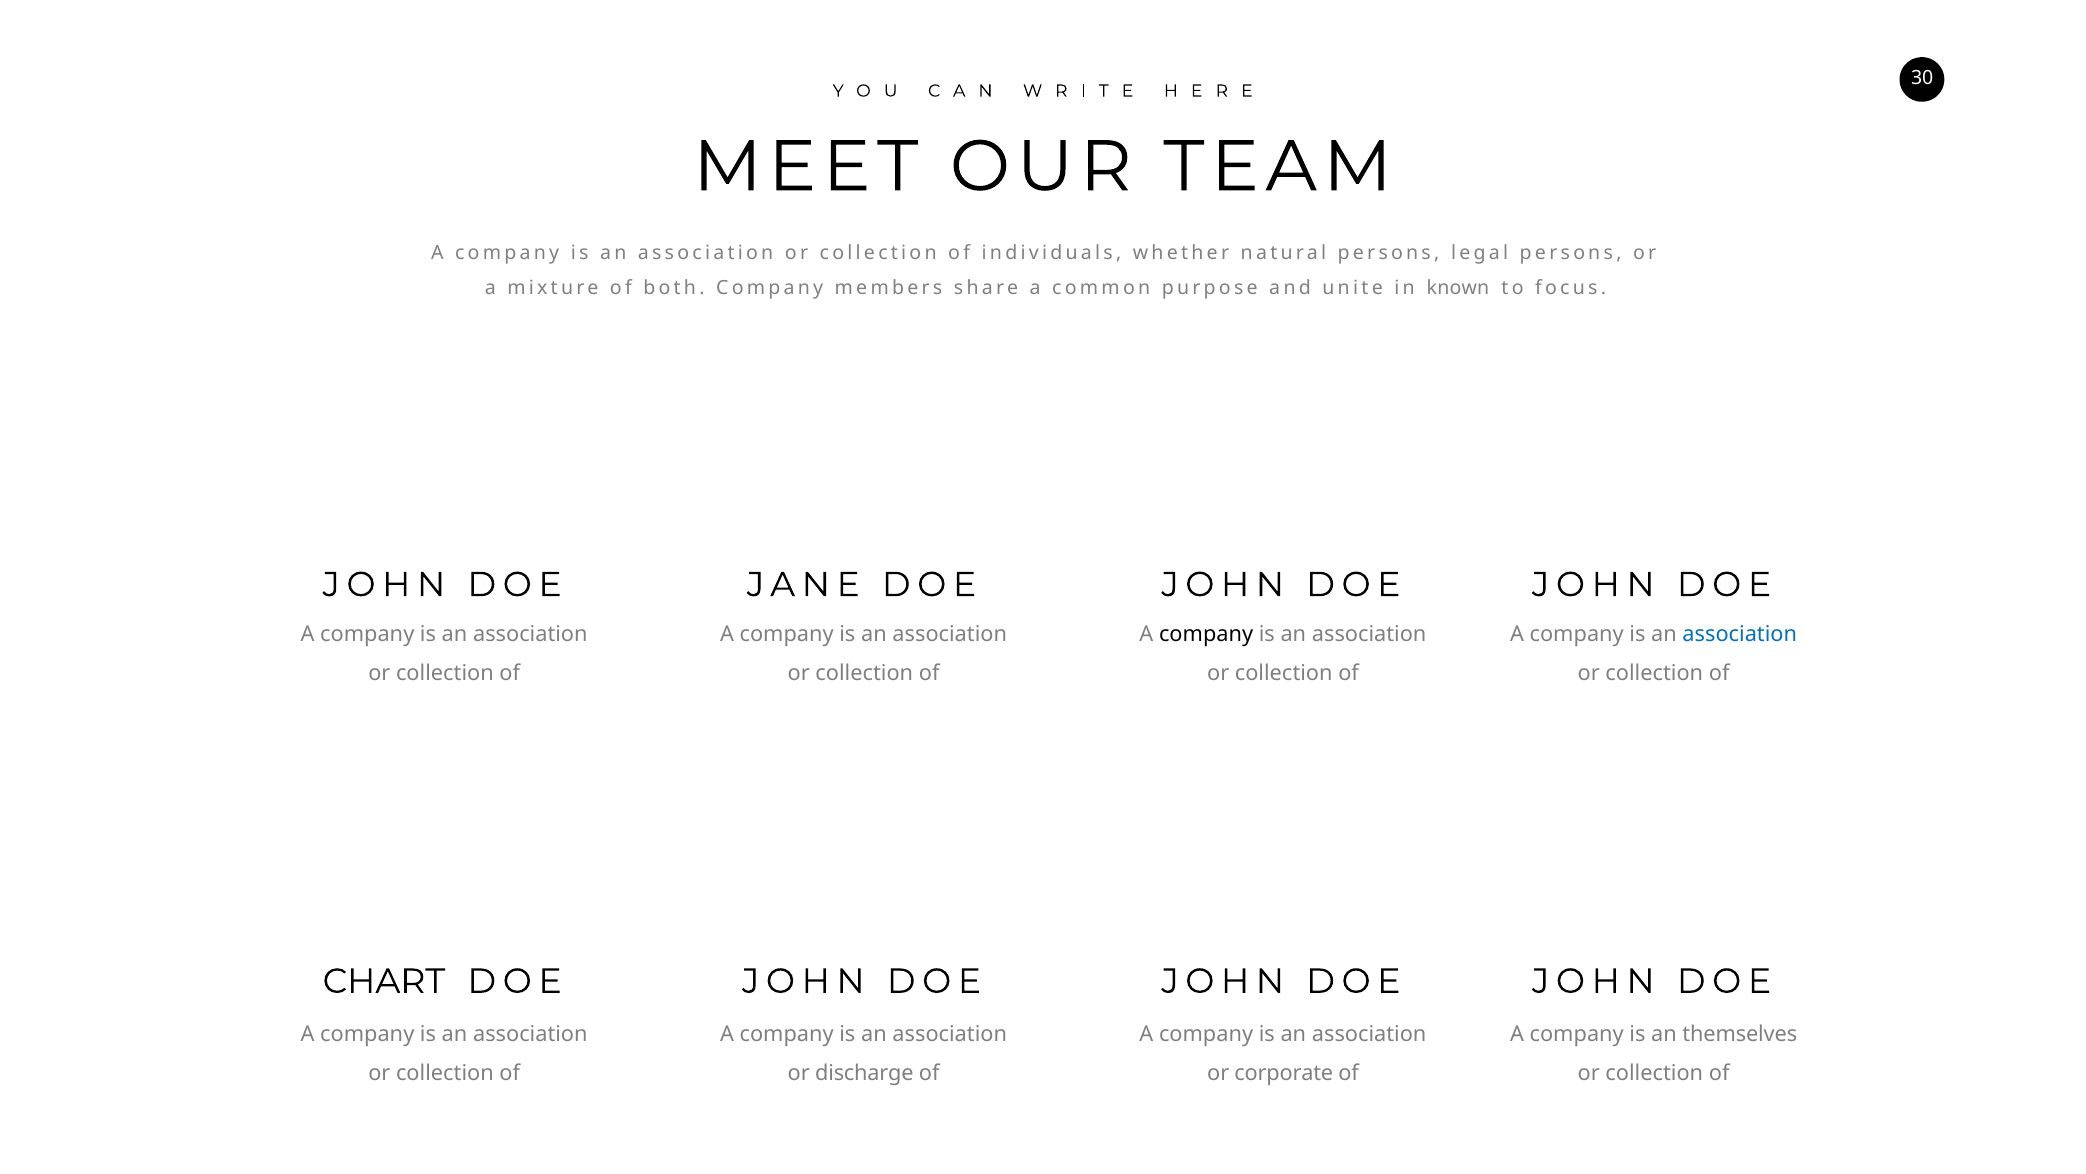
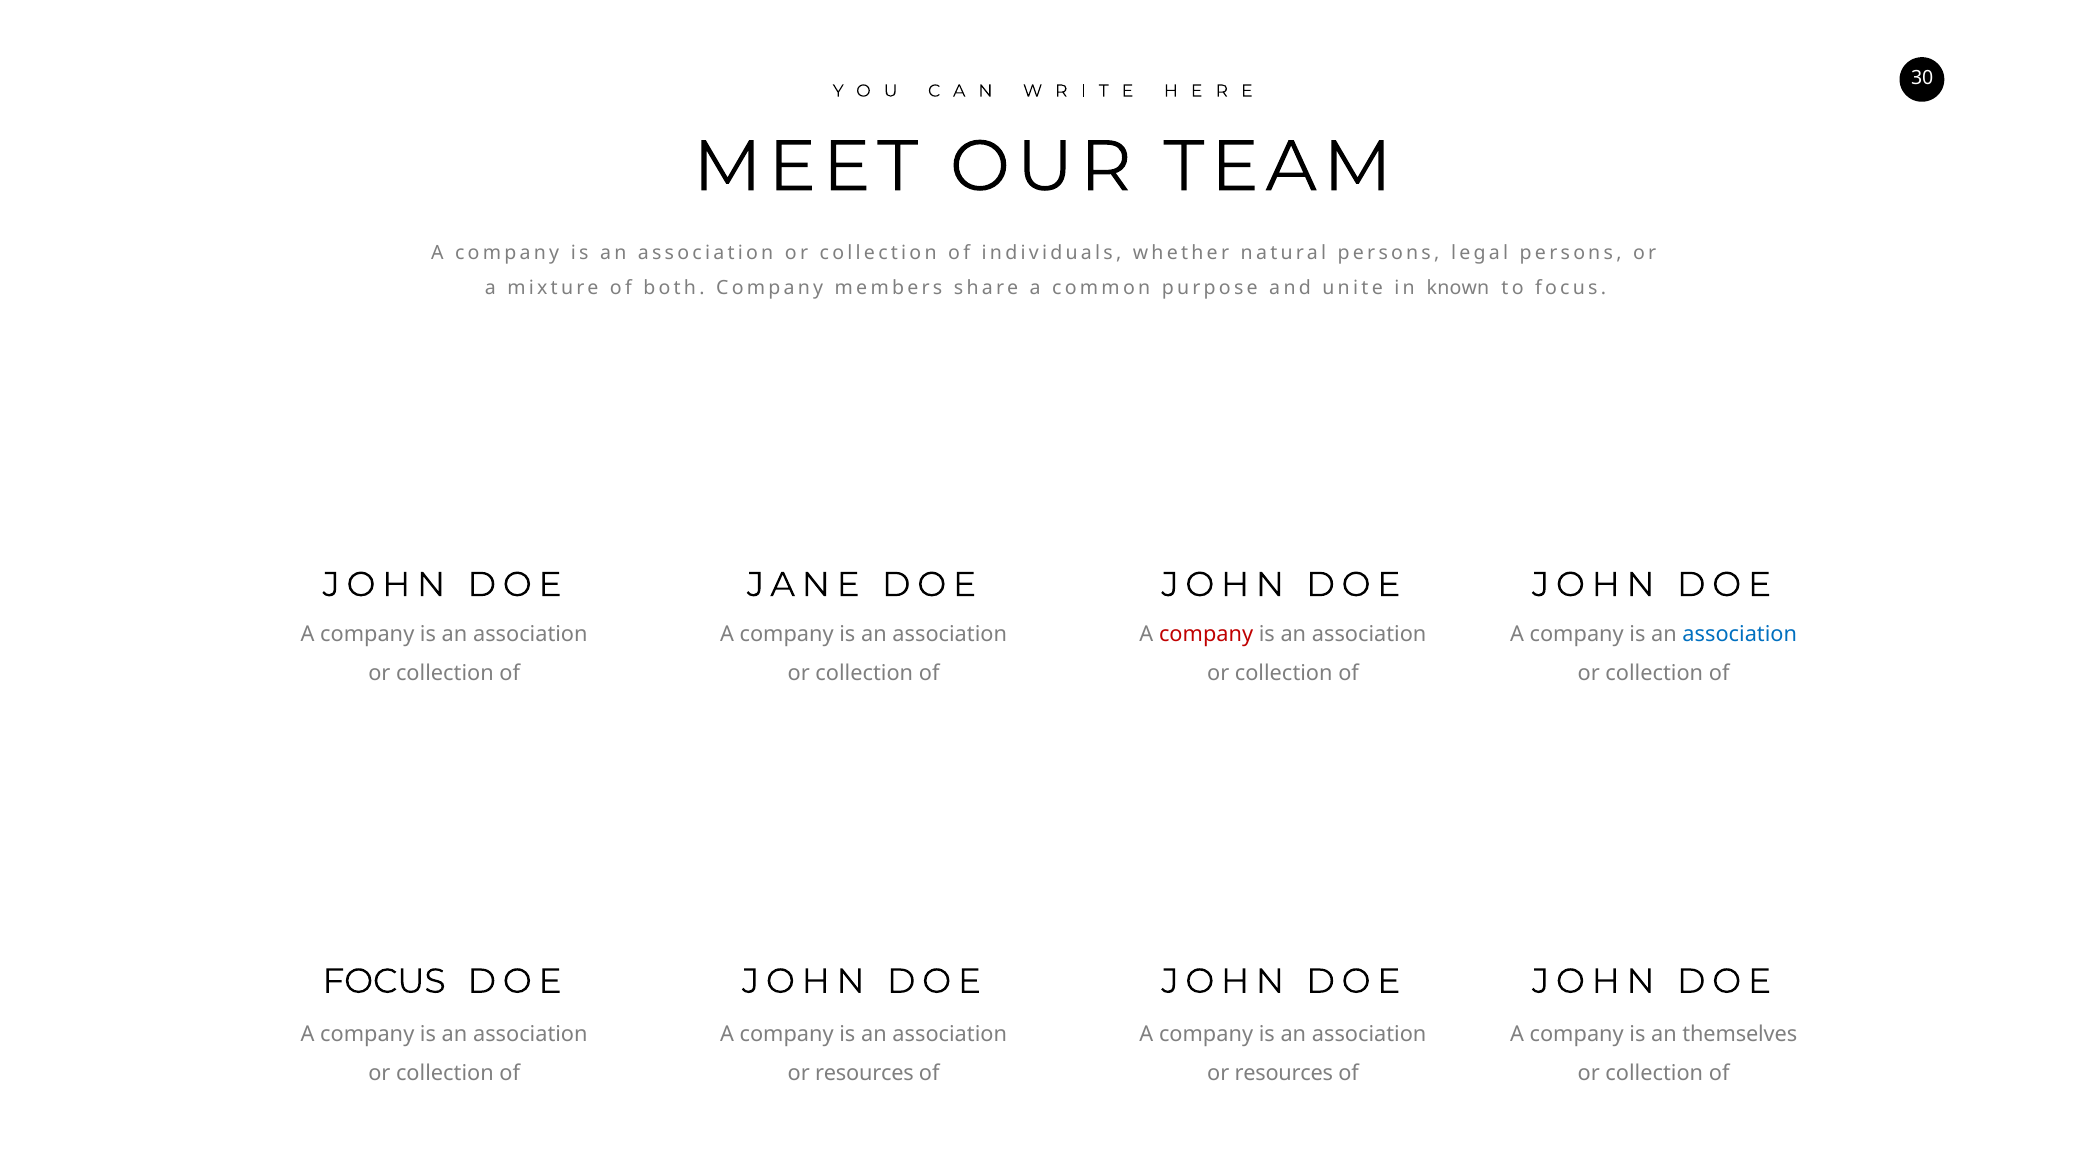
company at (1206, 634) colour: black -> red
CHART at (384, 981): CHART -> FOCUS
discharge at (864, 1073): discharge -> resources
corporate at (1284, 1073): corporate -> resources
